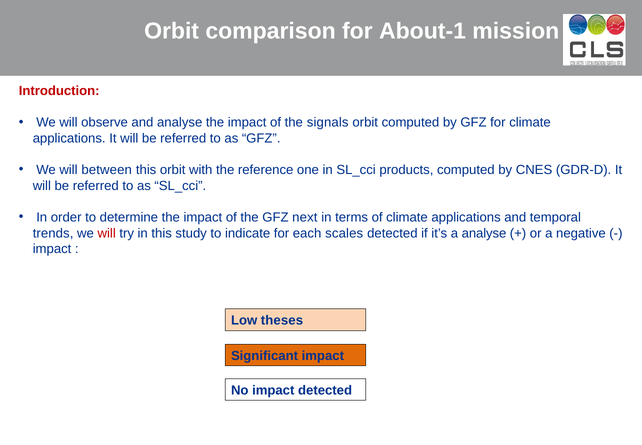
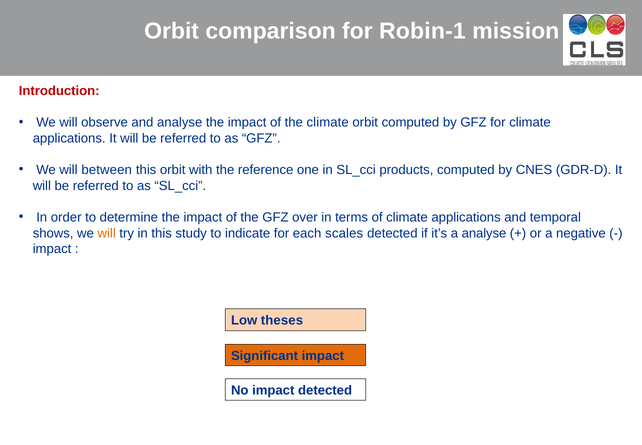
About-1: About-1 -> Robin-1
the signals: signals -> climate
next: next -> over
trends: trends -> shows
will at (107, 233) colour: red -> orange
